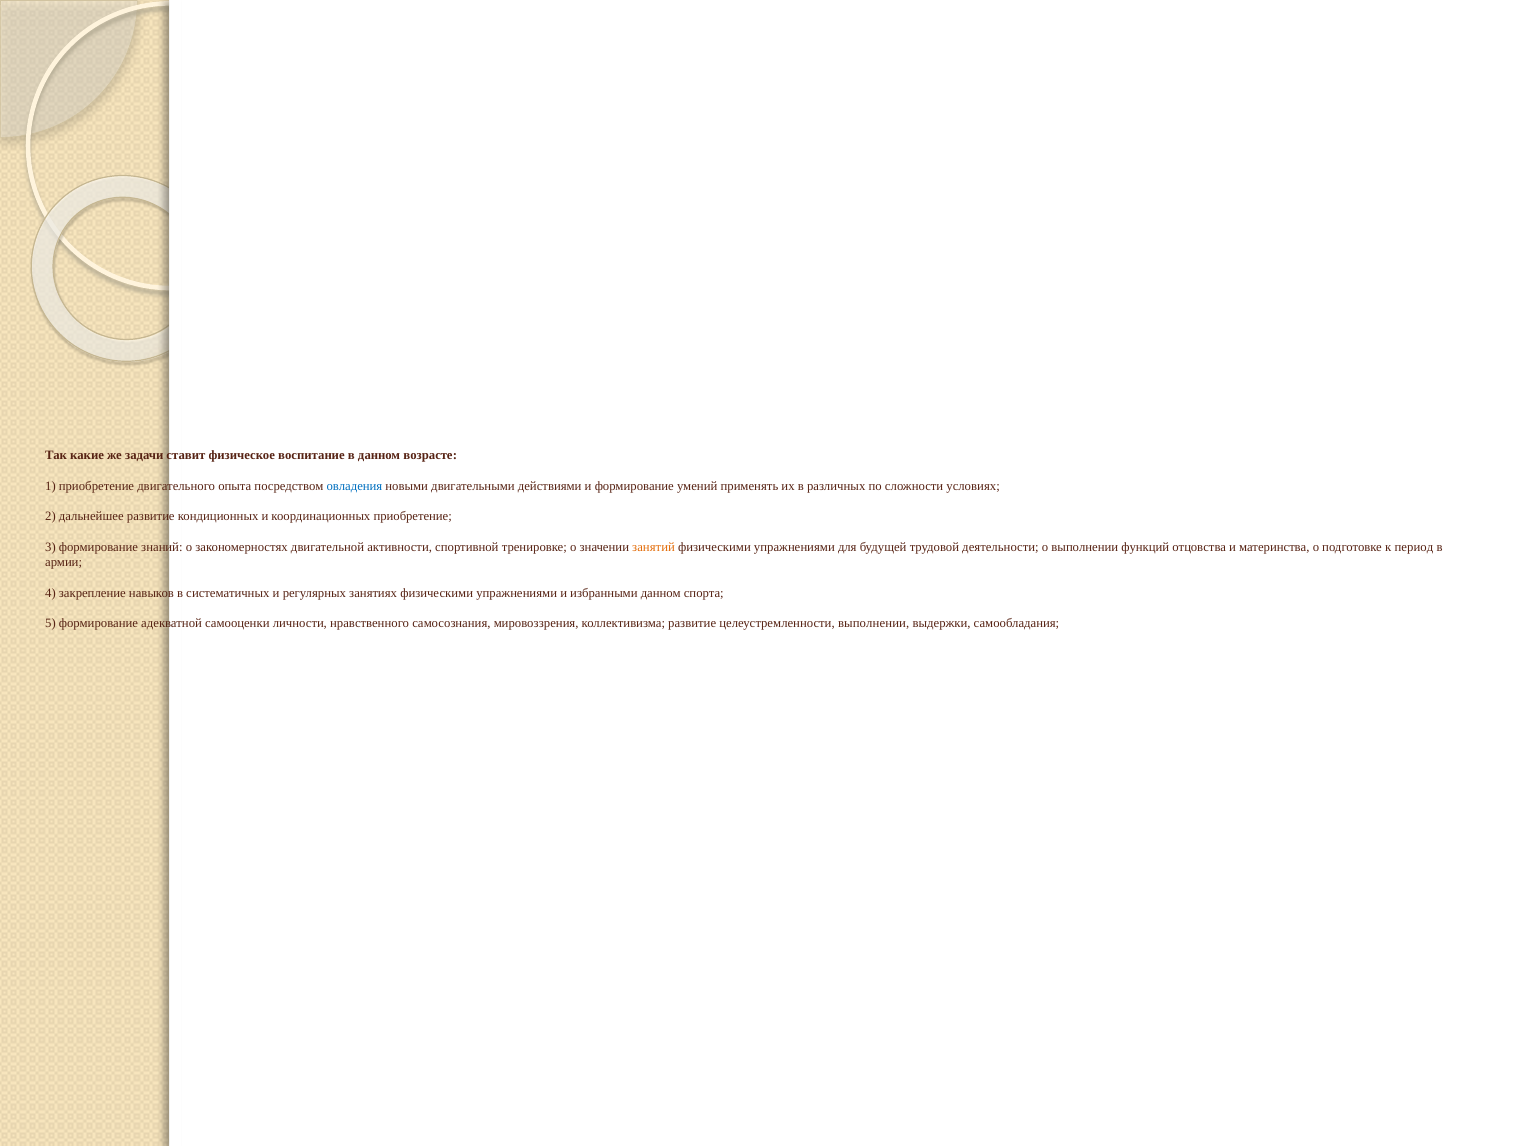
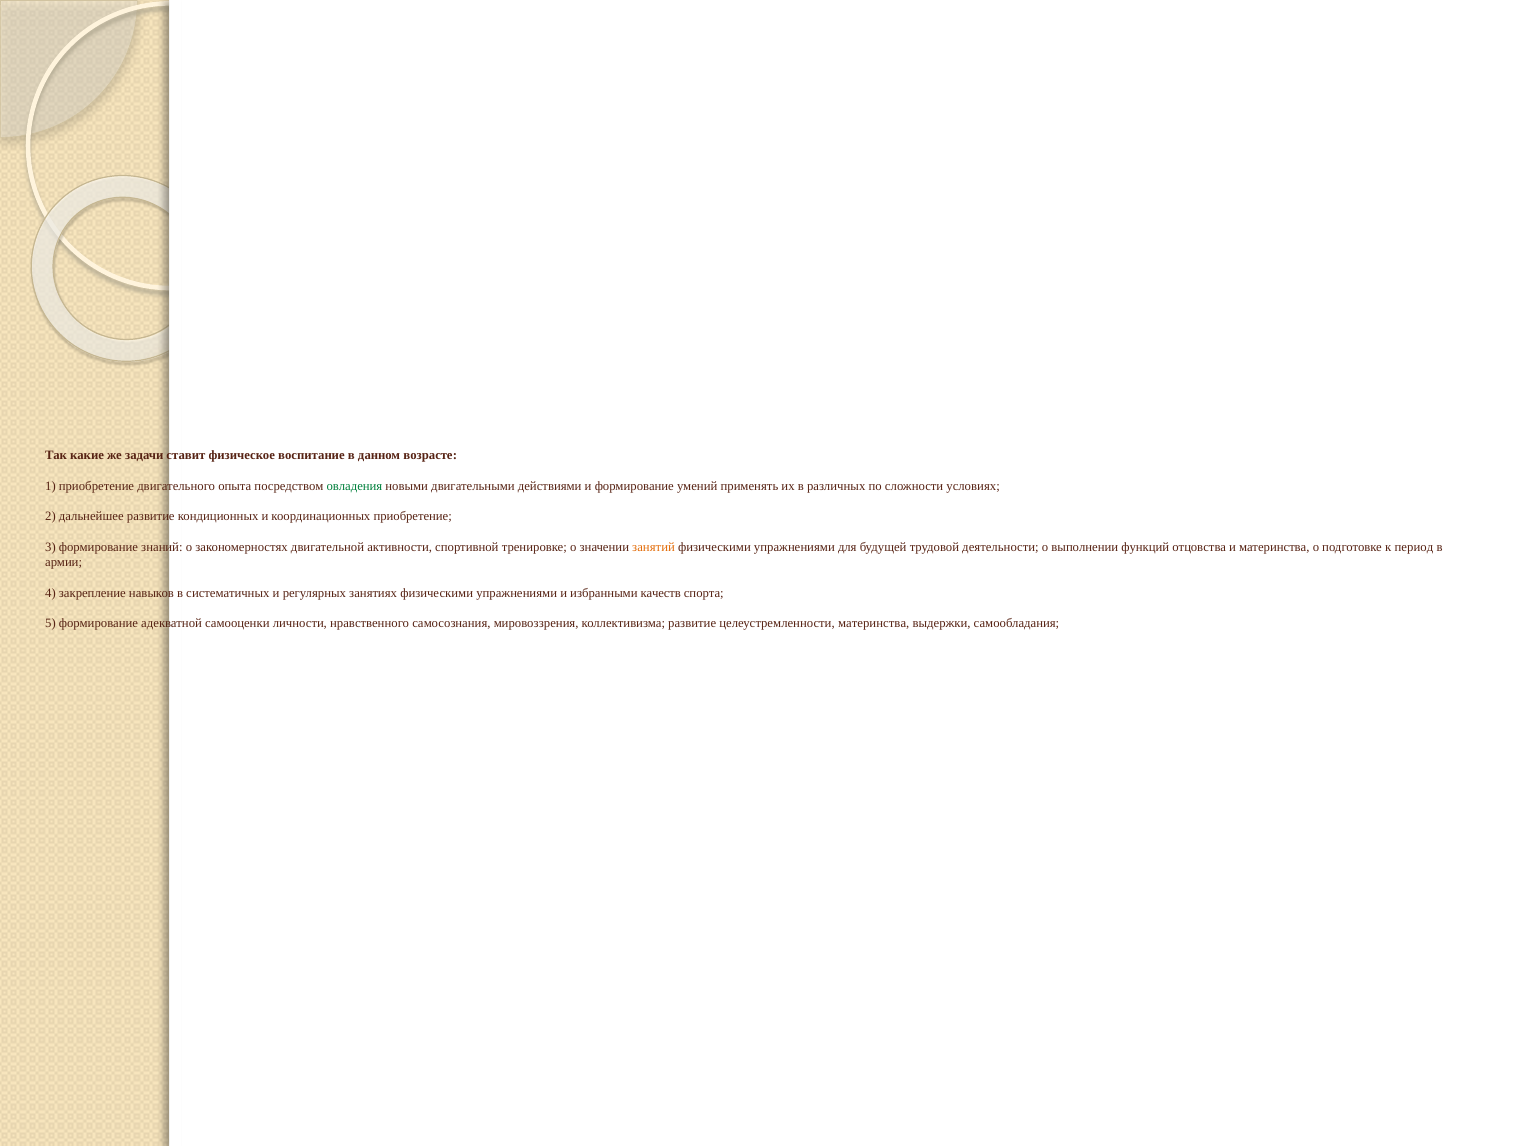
овладения colour: blue -> green
избранными данном: данном -> качеств
целеустремленности выполнении: выполнении -> материнства
